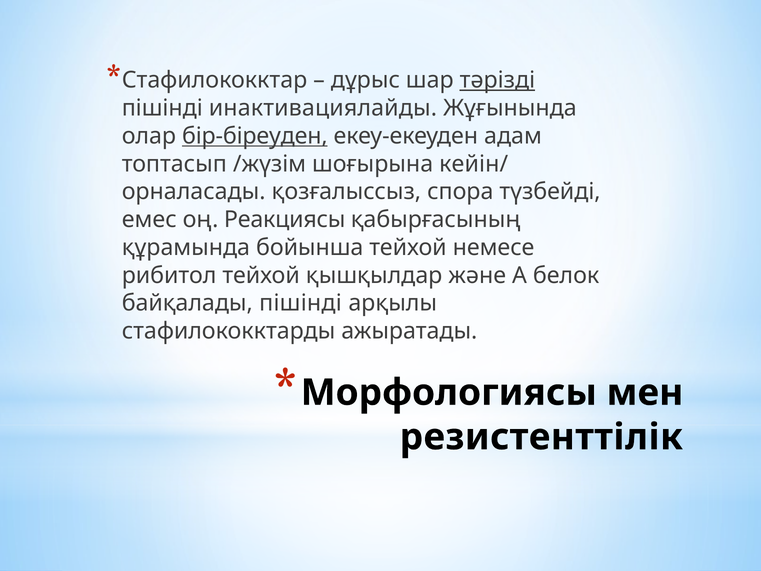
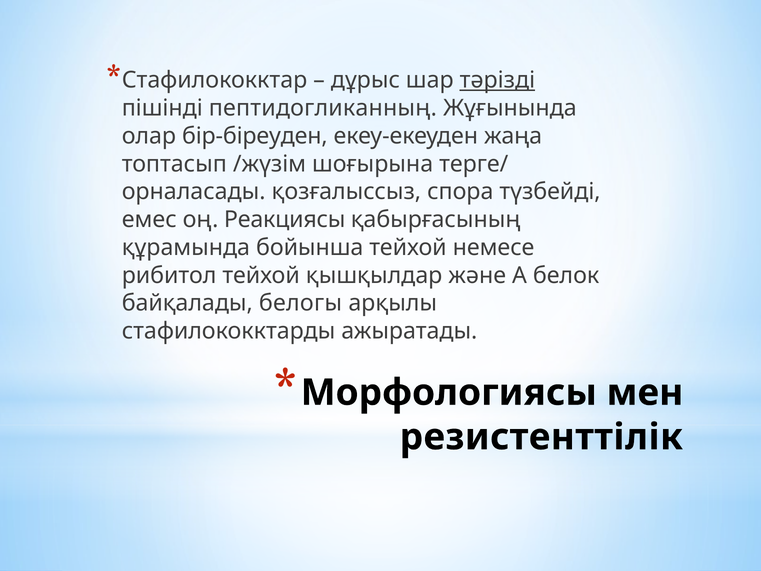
инактивациялайды: инактивациялайды -> пептидогликанның
бір-біреуден underline: present -> none
адам: адам -> жаңа
кейін/: кейін/ -> терге/
байқалады пішінді: пішінді -> белогы
